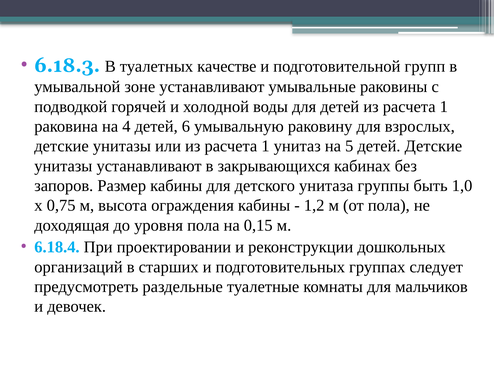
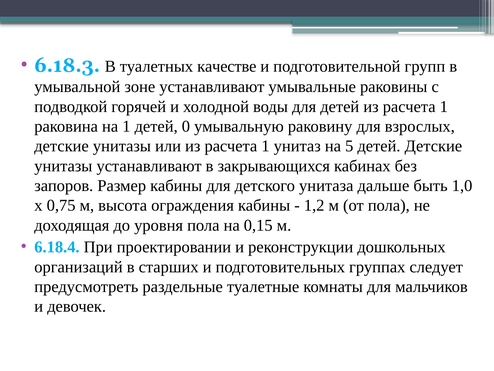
на 4: 4 -> 1
6: 6 -> 0
группы: группы -> дальше
